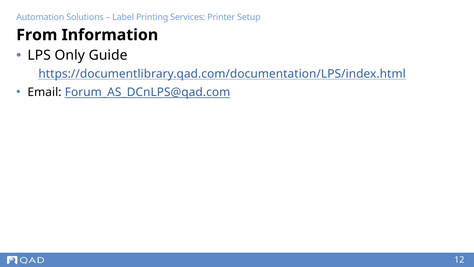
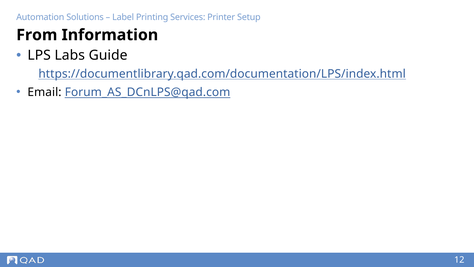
Only: Only -> Labs
